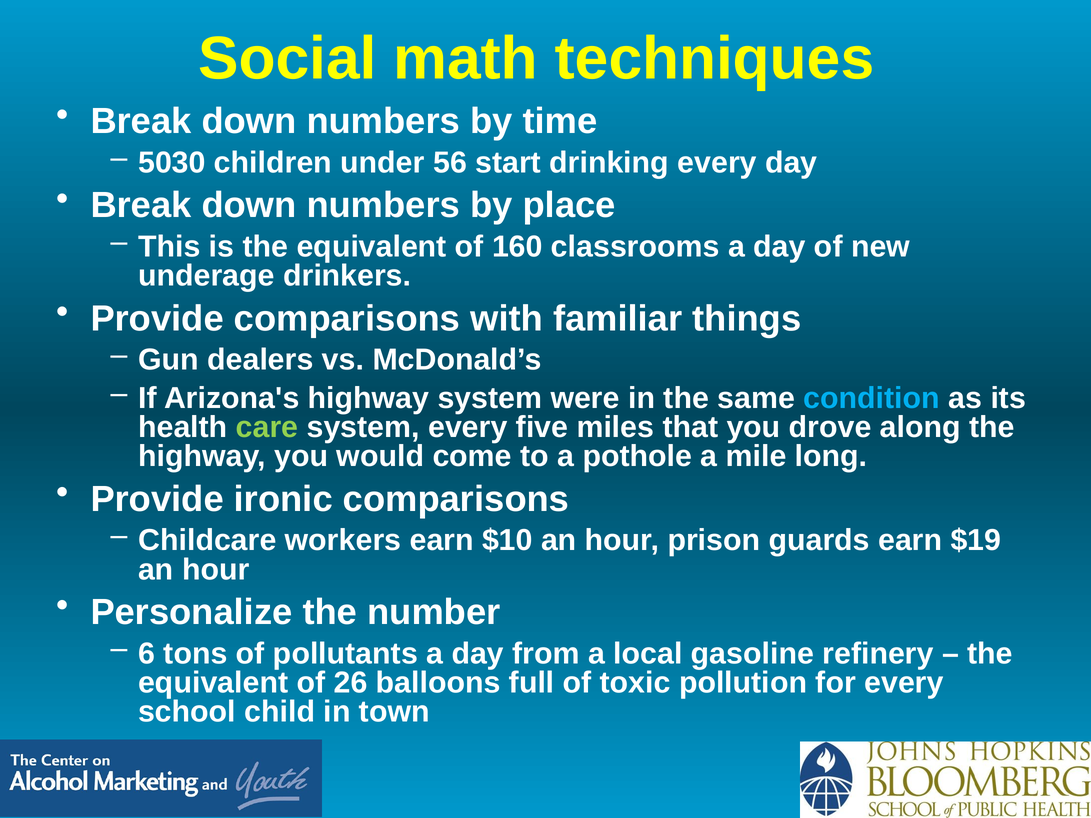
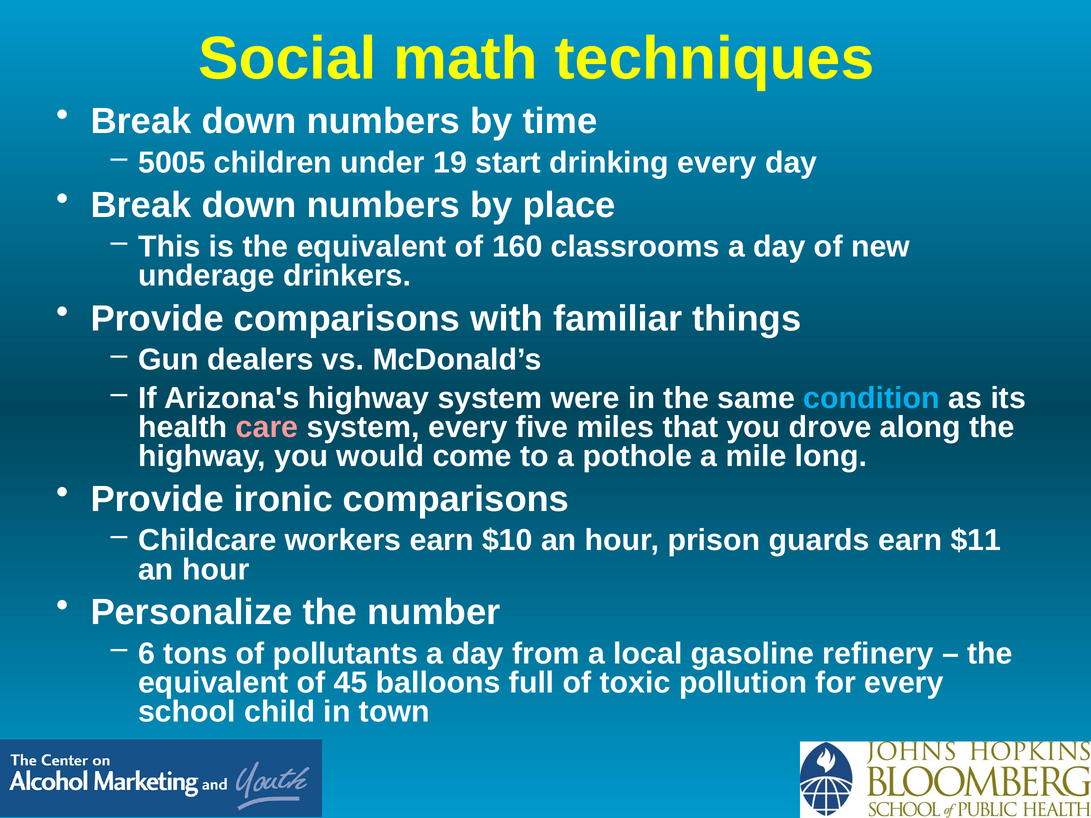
5030: 5030 -> 5005
56: 56 -> 19
care colour: light green -> pink
$19: $19 -> $11
26: 26 -> 45
